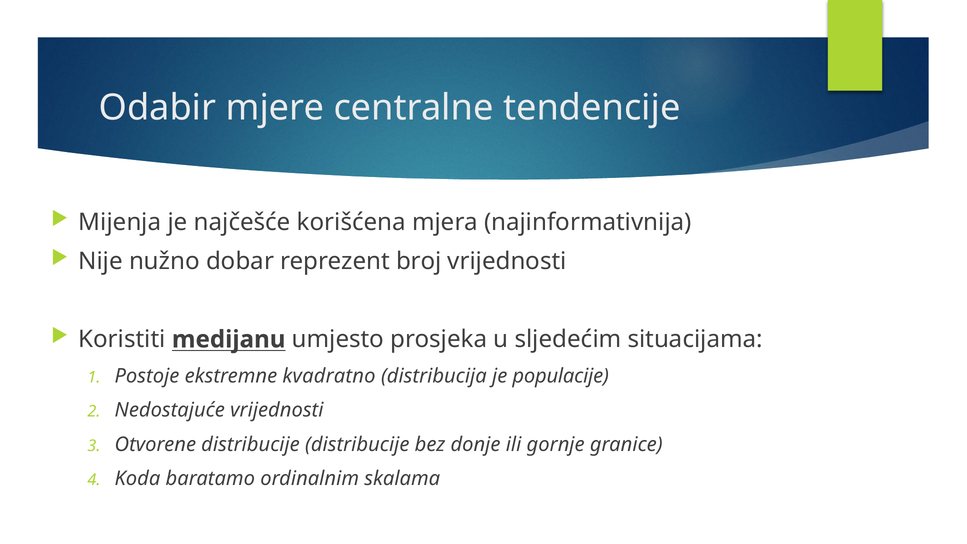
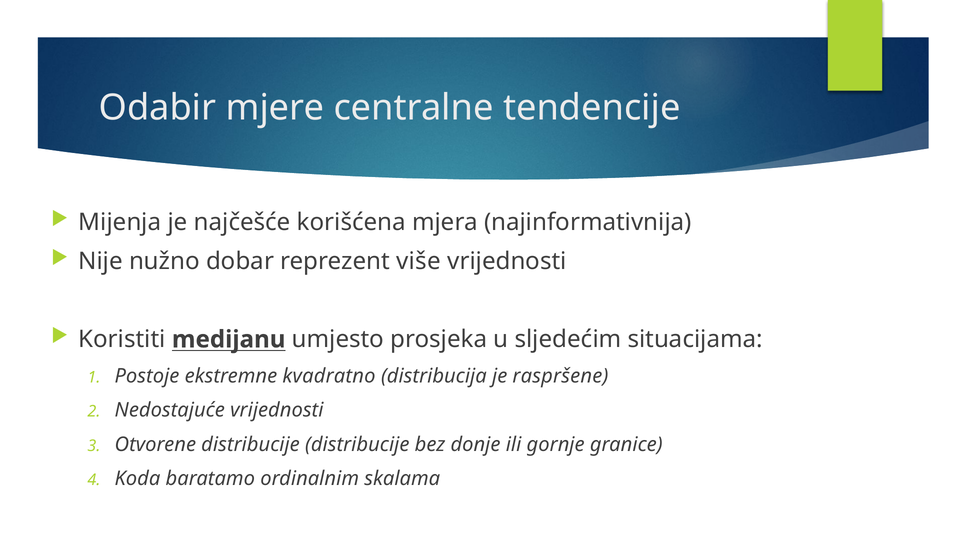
broj: broj -> više
populacije: populacije -> raspršene
